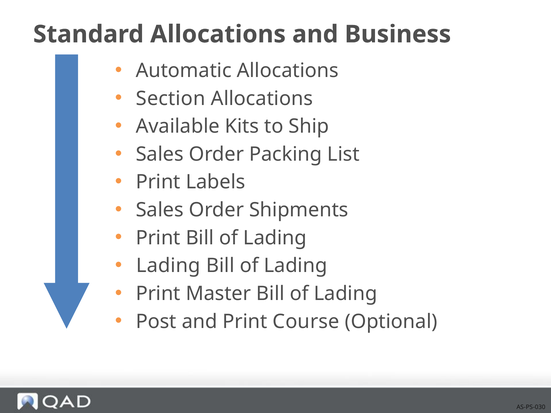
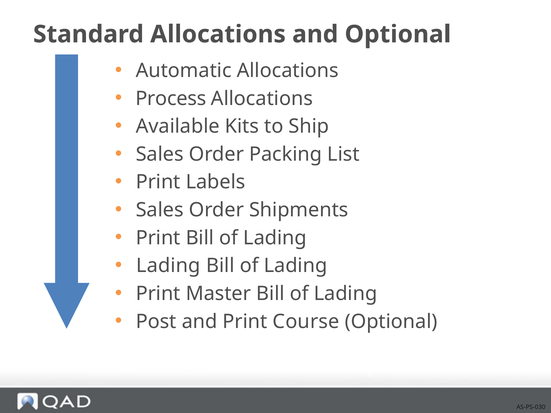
and Business: Business -> Optional
Section: Section -> Process
